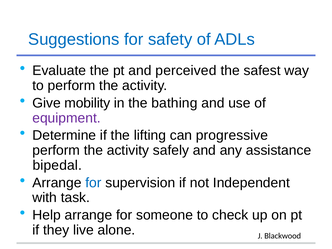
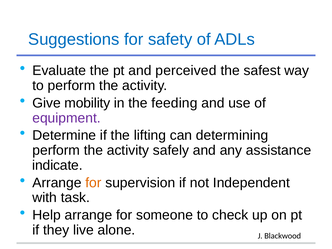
bathing: bathing -> feeding
progressive: progressive -> determining
bipedal: bipedal -> indicate
for at (93, 183) colour: blue -> orange
